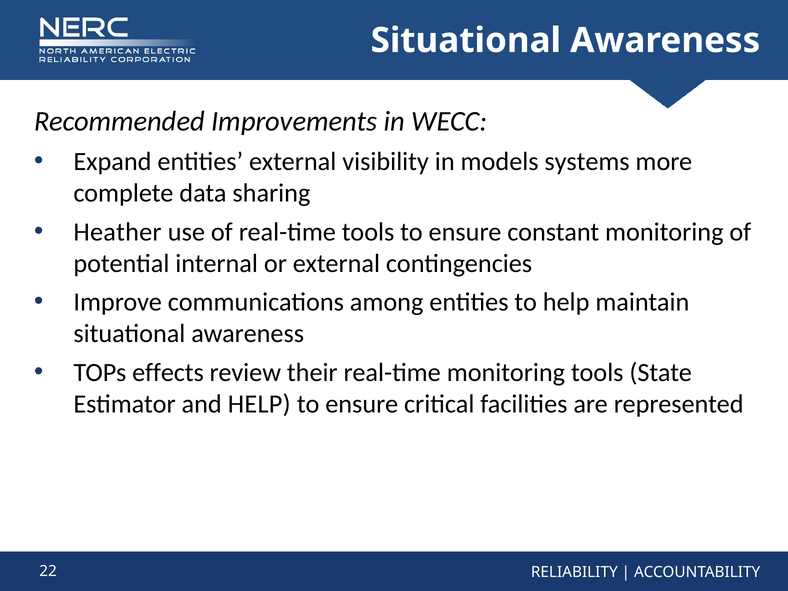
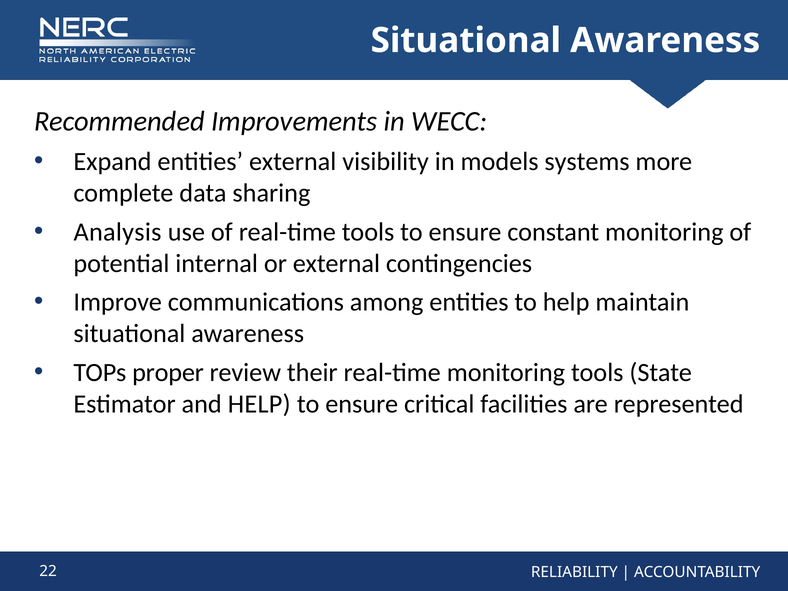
Heather: Heather -> Analysis
effects: effects -> proper
